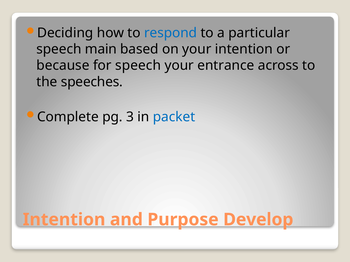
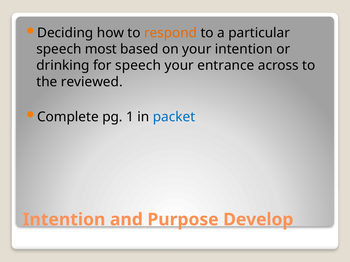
respond colour: blue -> orange
main: main -> most
because: because -> drinking
speeches: speeches -> reviewed
3: 3 -> 1
